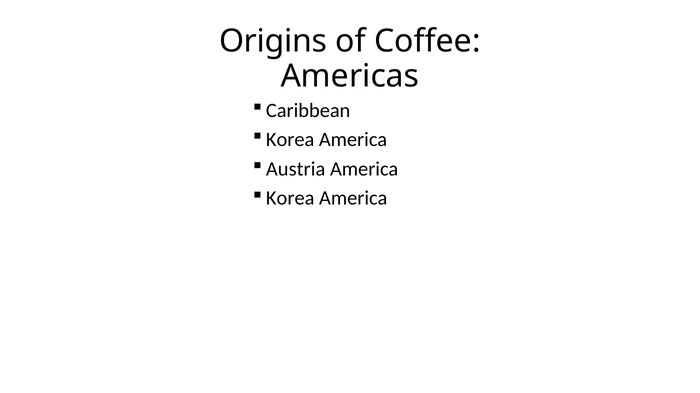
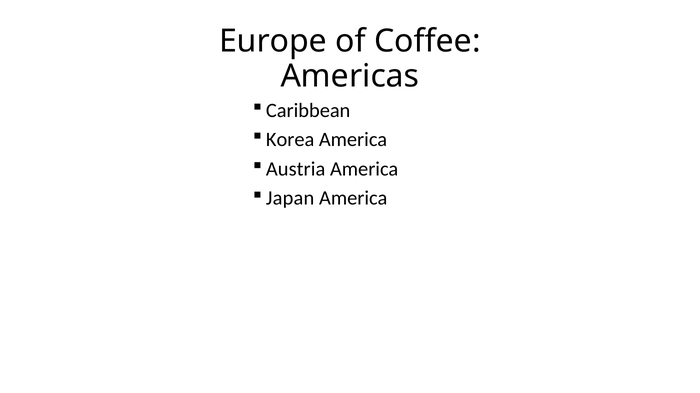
Origins: Origins -> Europe
Korea at (290, 199): Korea -> Japan
